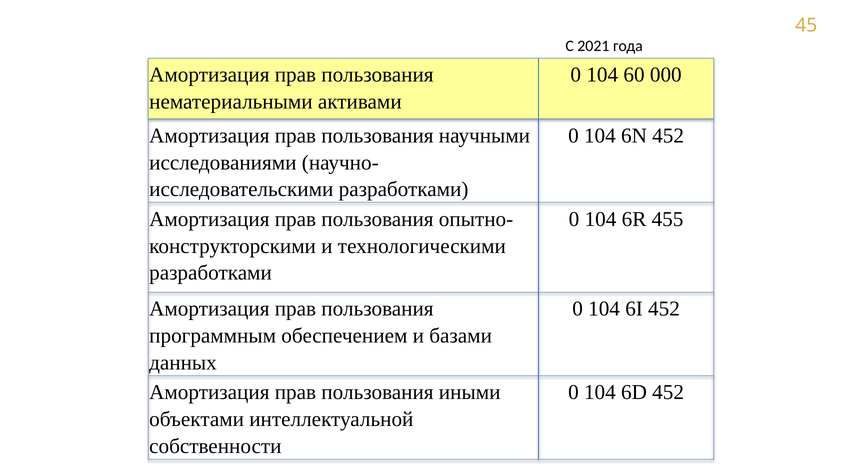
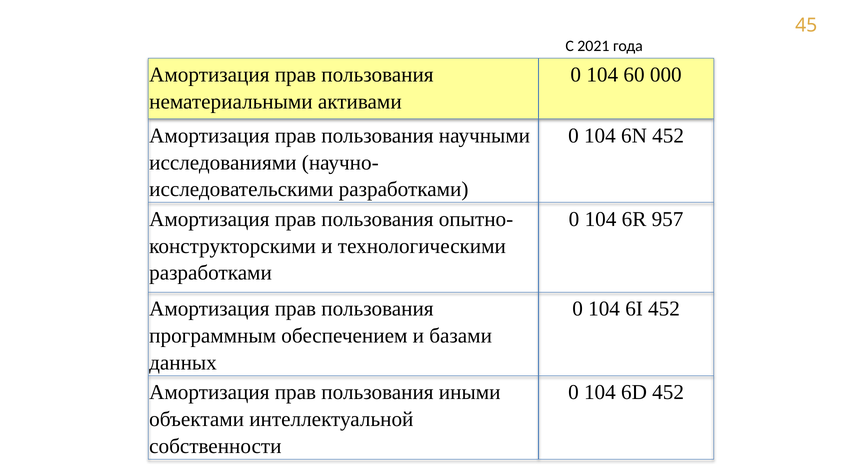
455: 455 -> 957
